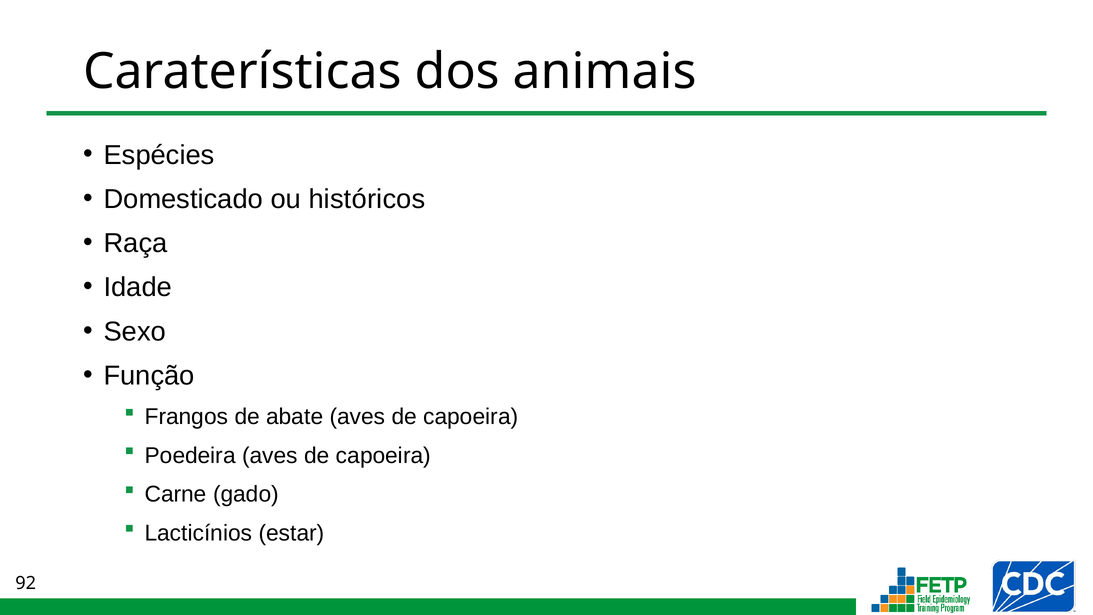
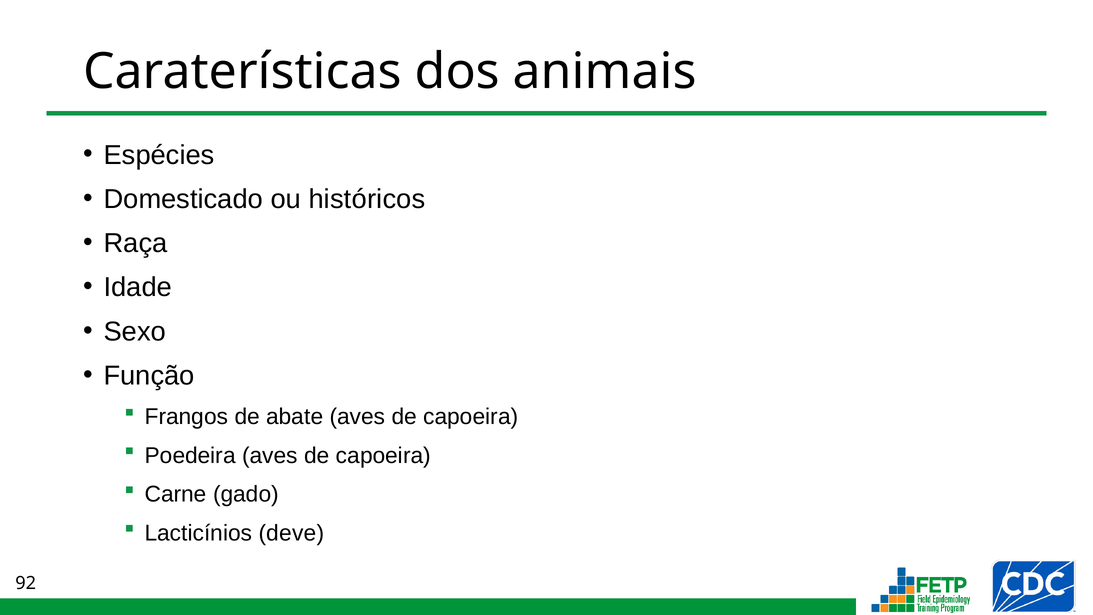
estar: estar -> deve
